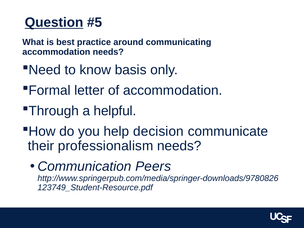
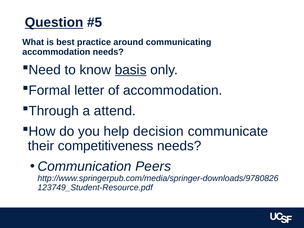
basis underline: none -> present
helpful: helpful -> attend
professionalism: professionalism -> competitiveness
